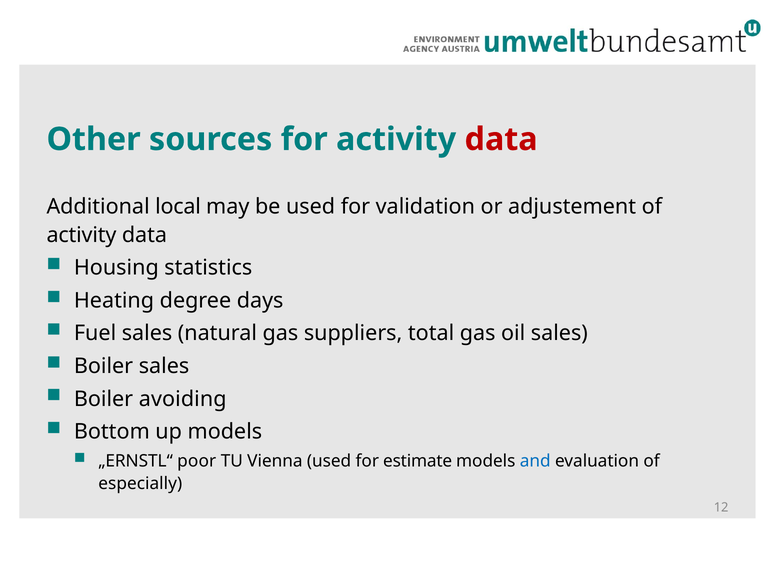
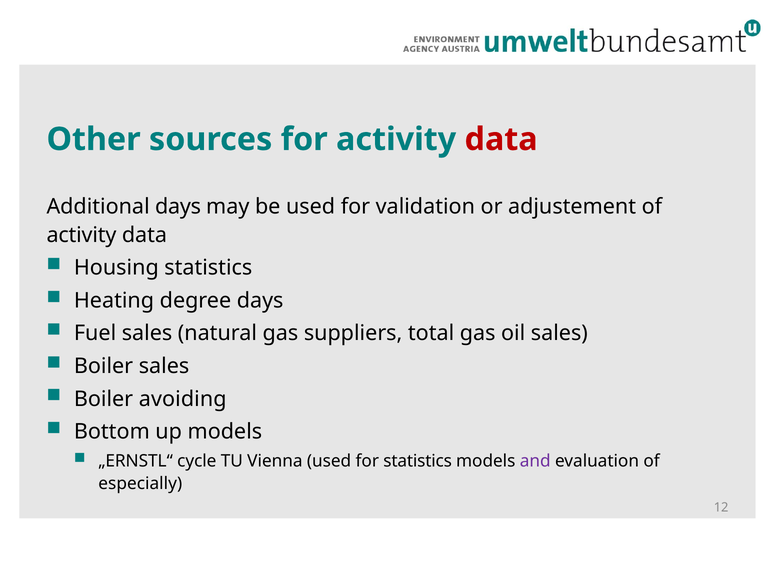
Additional local: local -> days
poor: poor -> cycle
for estimate: estimate -> statistics
and colour: blue -> purple
